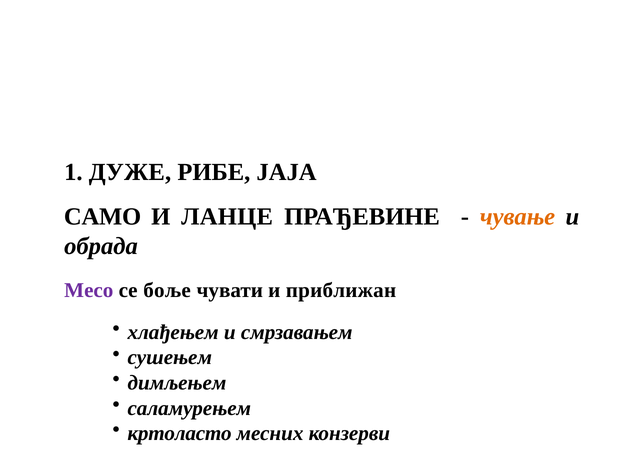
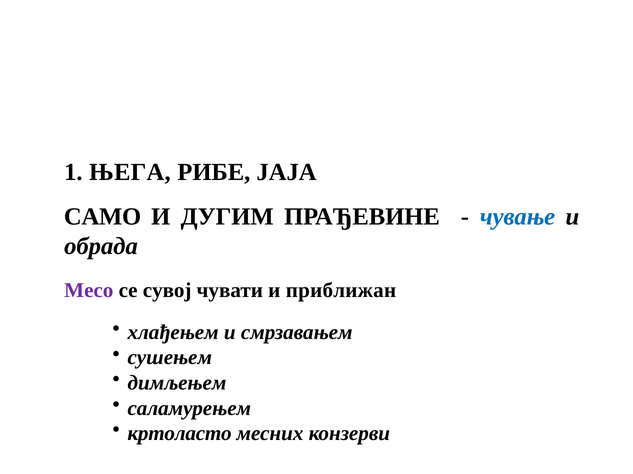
ДУЖЕ: ДУЖЕ -> ЊЕГА
ЛАНЦЕ: ЛАНЦЕ -> ДУГИМ
чување colour: orange -> blue
боље: боље -> сувој
